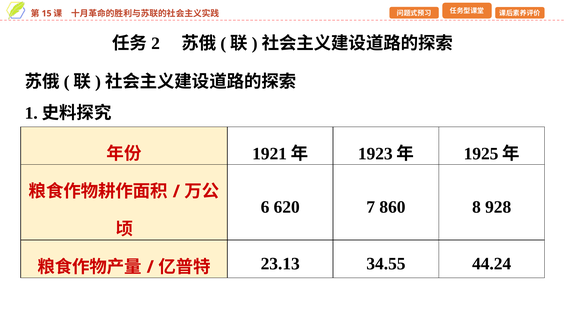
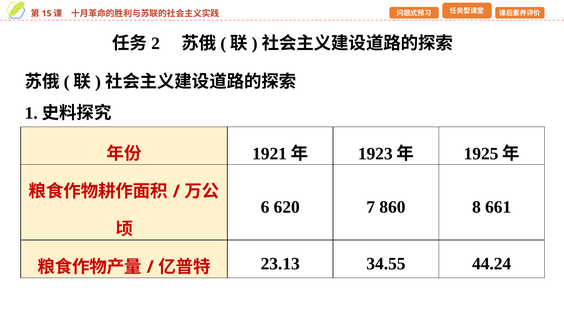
928: 928 -> 661
